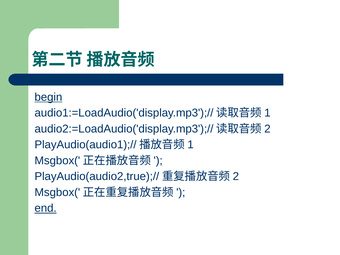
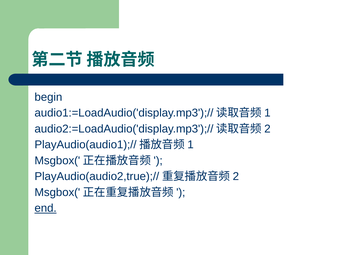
begin underline: present -> none
